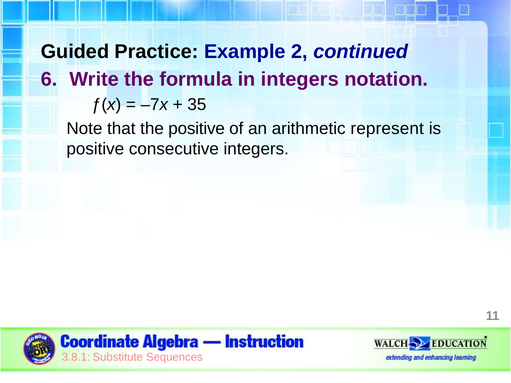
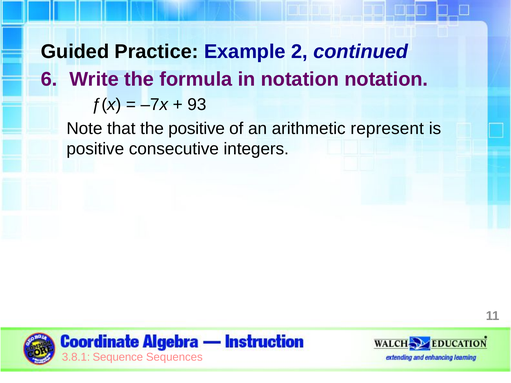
in integers: integers -> notation
35: 35 -> 93
Substitute: Substitute -> Sequence
